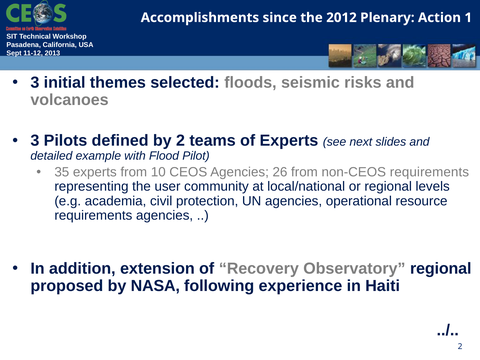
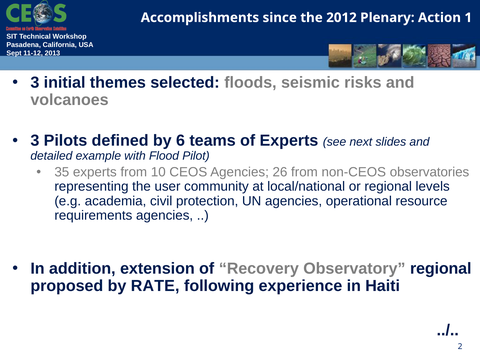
by 2: 2 -> 6
non-CEOS requirements: requirements -> observatories
NASA: NASA -> RATE
